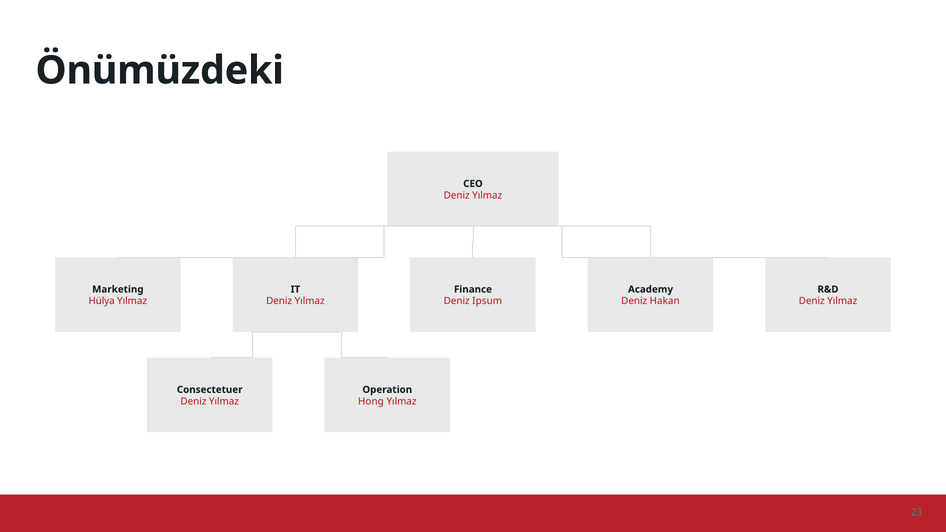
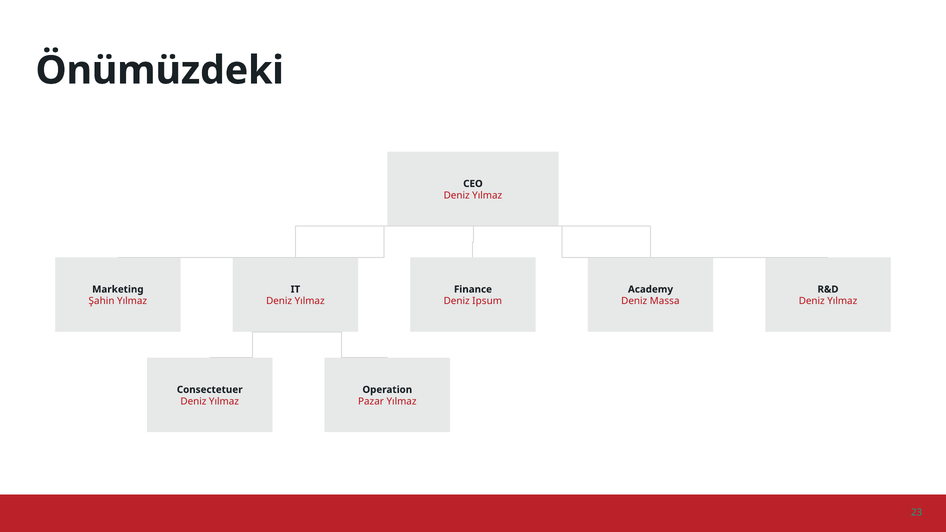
Hülya: Hülya -> Şahin
Hakan: Hakan -> Massa
Hong: Hong -> Pazar
